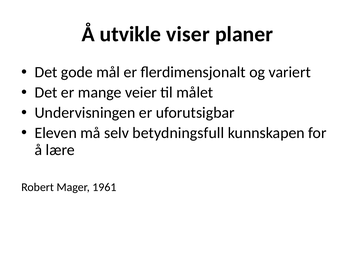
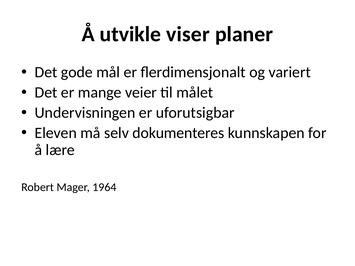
betydningsfull: betydningsfull -> dokumenteres
1961: 1961 -> 1964
